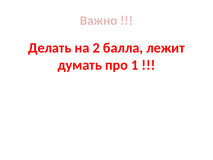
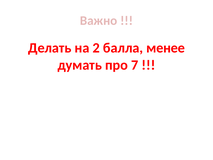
лежит: лежит -> менее
1: 1 -> 7
